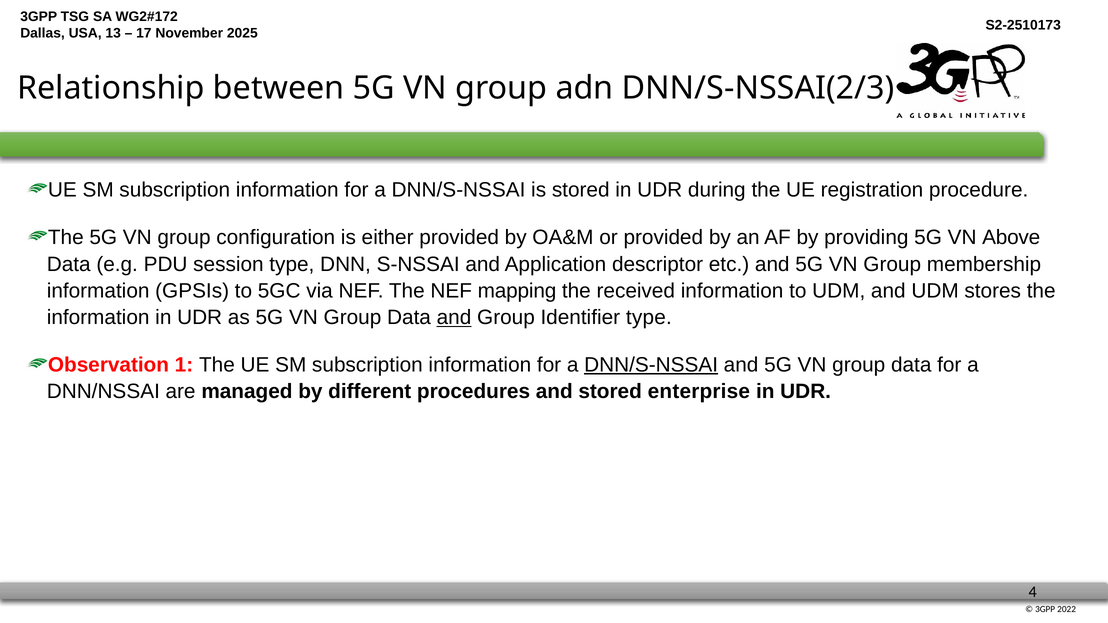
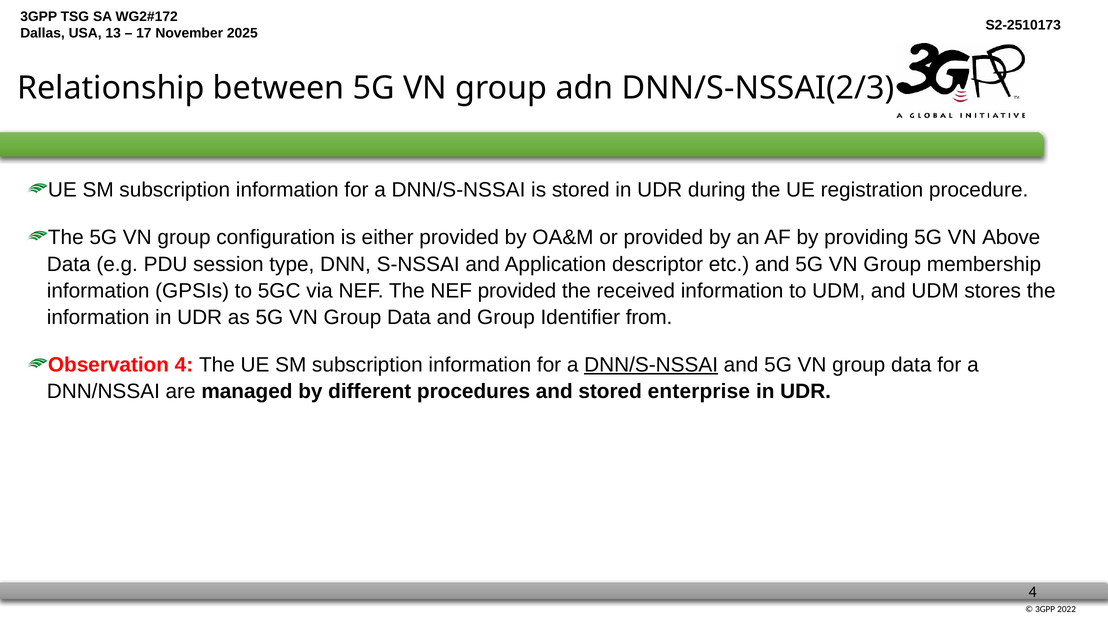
NEF mapping: mapping -> provided
and at (454, 318) underline: present -> none
Identifier type: type -> from
Observation 1: 1 -> 4
